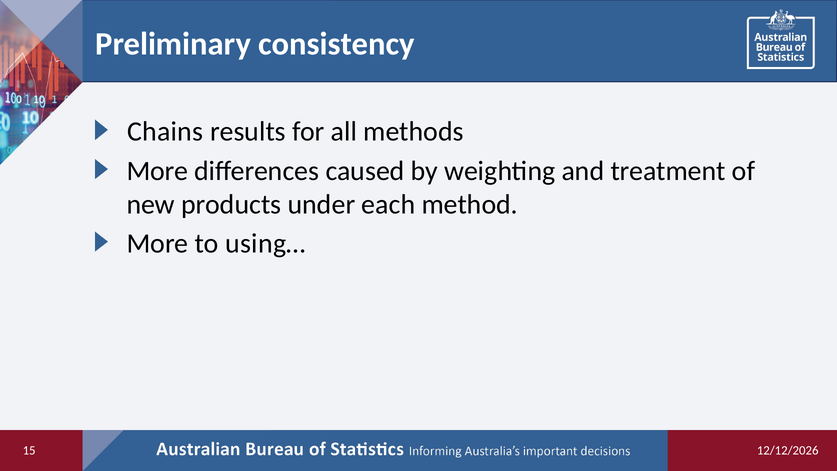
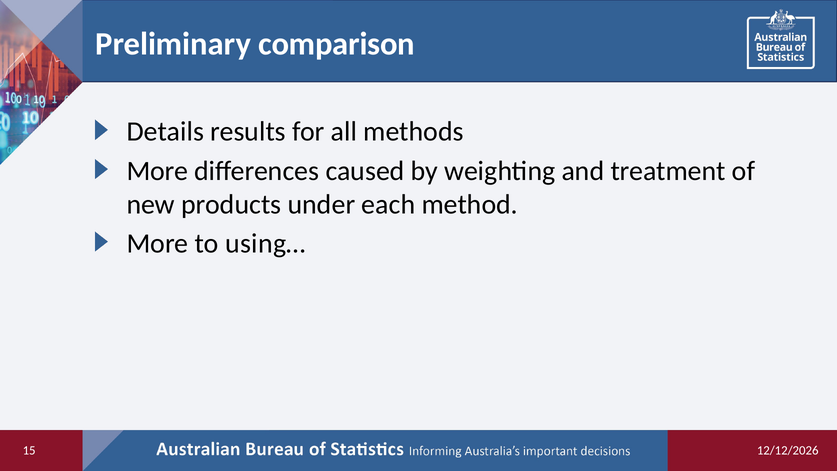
consistency: consistency -> comparison
Chains: Chains -> Details
